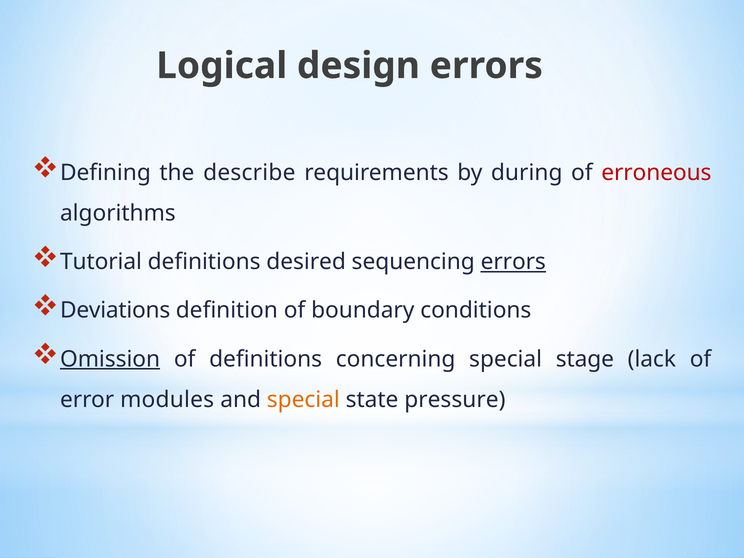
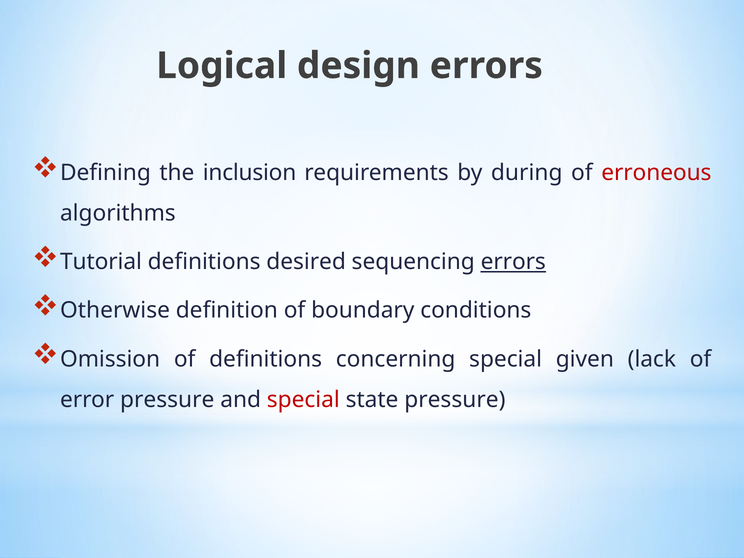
describe: describe -> inclusion
Deviations: Deviations -> Otherwise
Omission underline: present -> none
stage: stage -> given
error modules: modules -> pressure
special at (303, 400) colour: orange -> red
